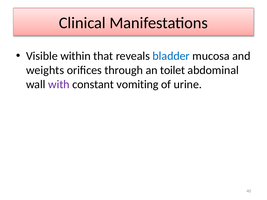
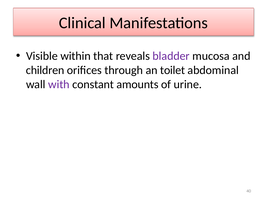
bladder colour: blue -> purple
weights: weights -> children
vomiting: vomiting -> amounts
